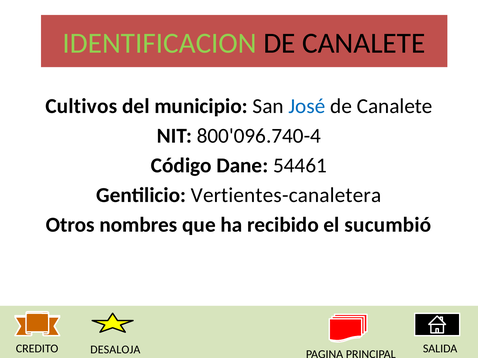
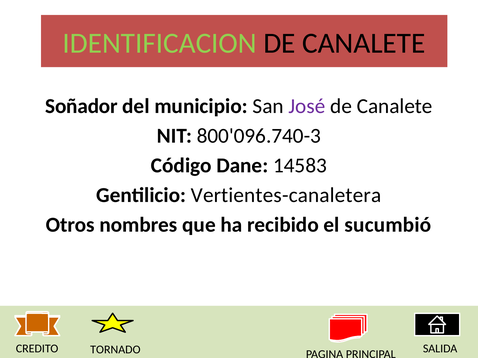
Cultivos: Cultivos -> Soñador
José colour: blue -> purple
800'096.740-4: 800'096.740-4 -> 800'096.740-3
54461: 54461 -> 14583
DESALOJA: DESALOJA -> TORNADO
